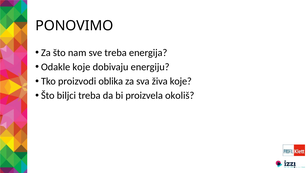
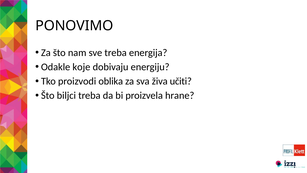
živa koje: koje -> učiti
okoliš: okoliš -> hrane
